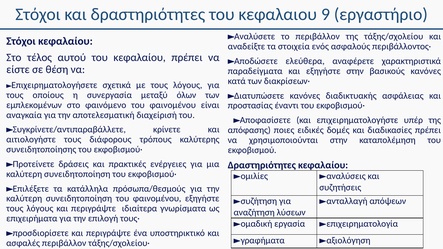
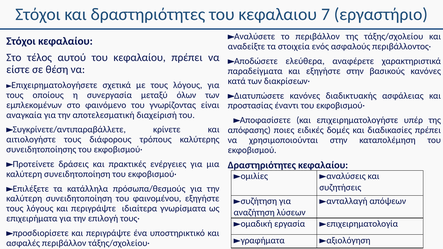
9: 9 -> 7
φαινόμενο του φαινομένου: φαινομένου -> γνωρίζοντας
